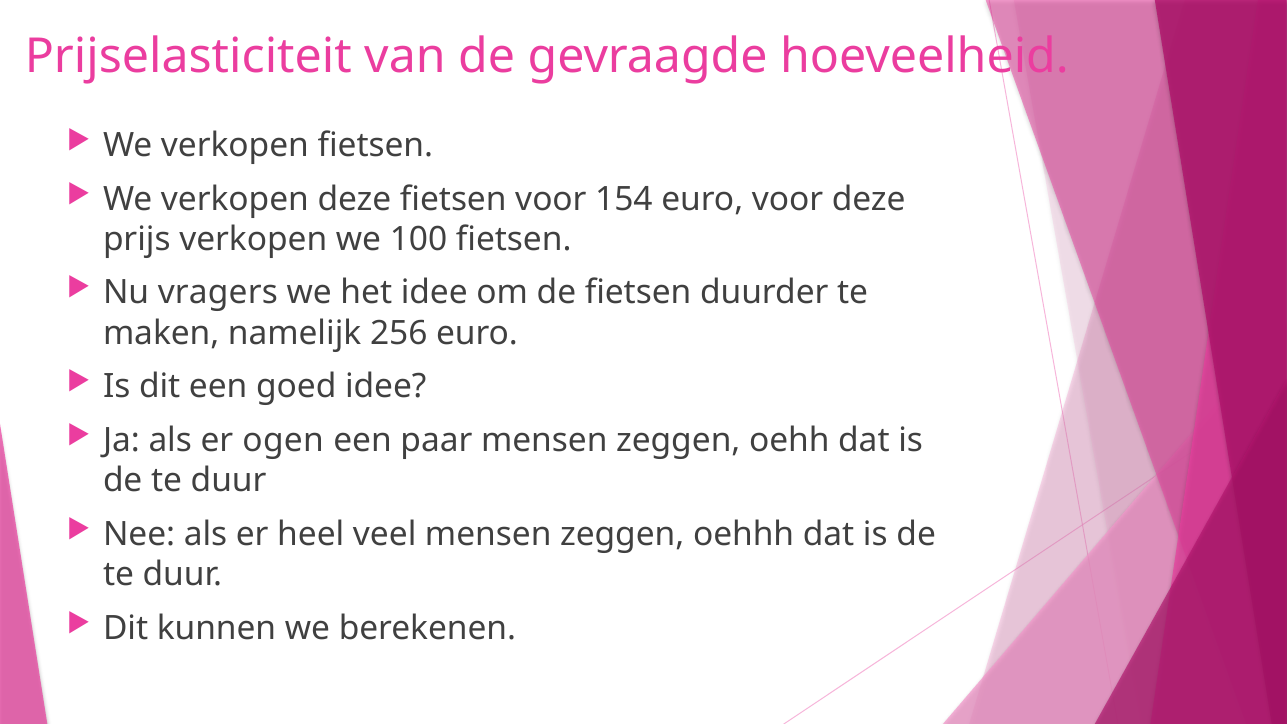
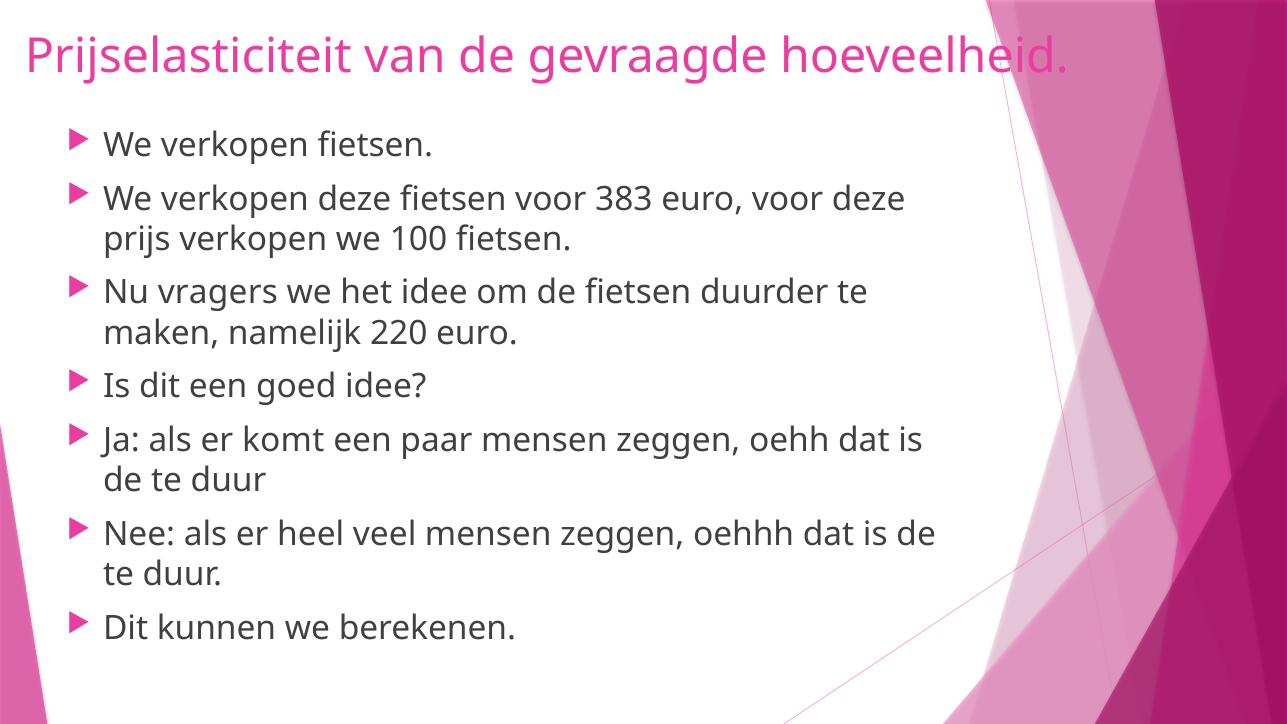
154: 154 -> 383
256: 256 -> 220
ogen: ogen -> komt
